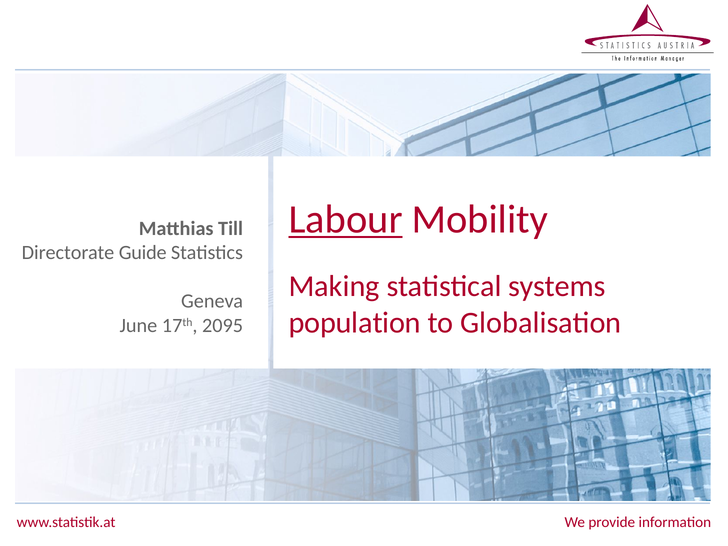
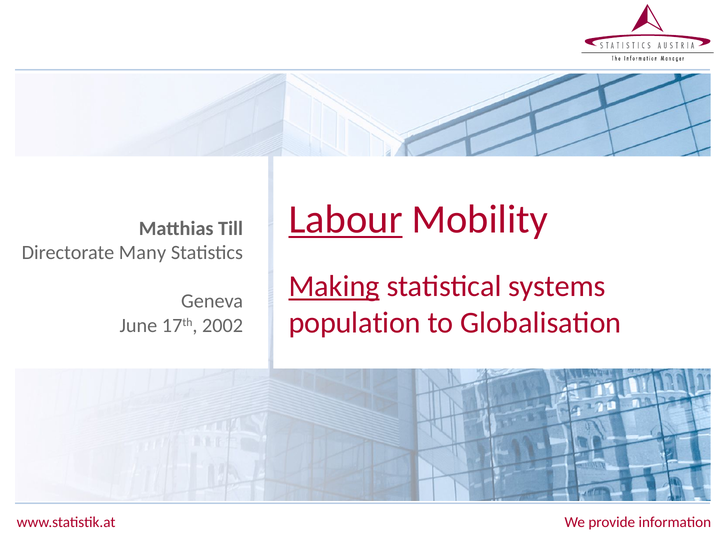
Guide: Guide -> Many
Making underline: none -> present
2095: 2095 -> 2002
